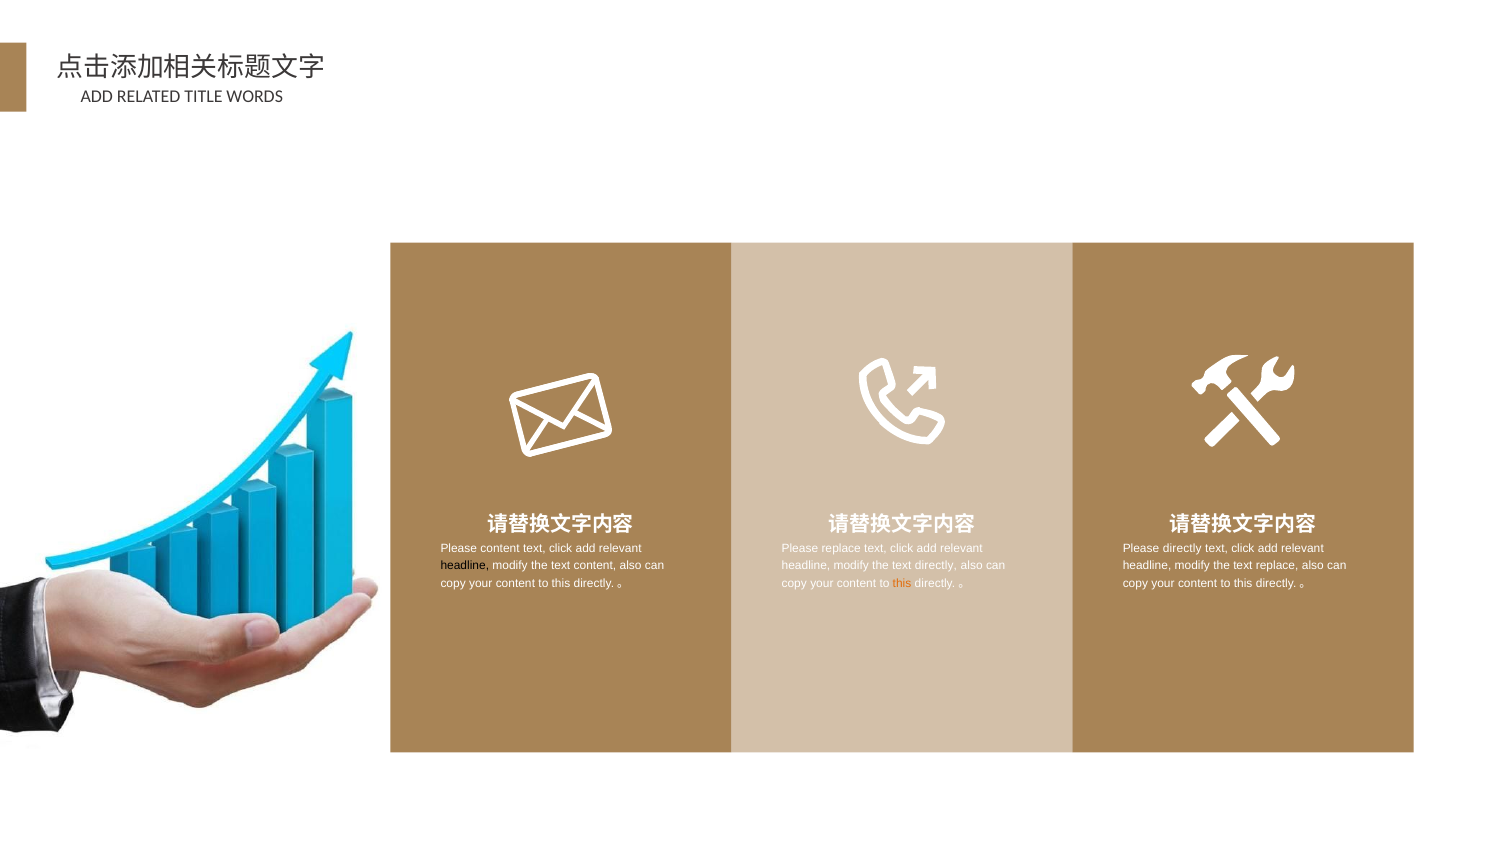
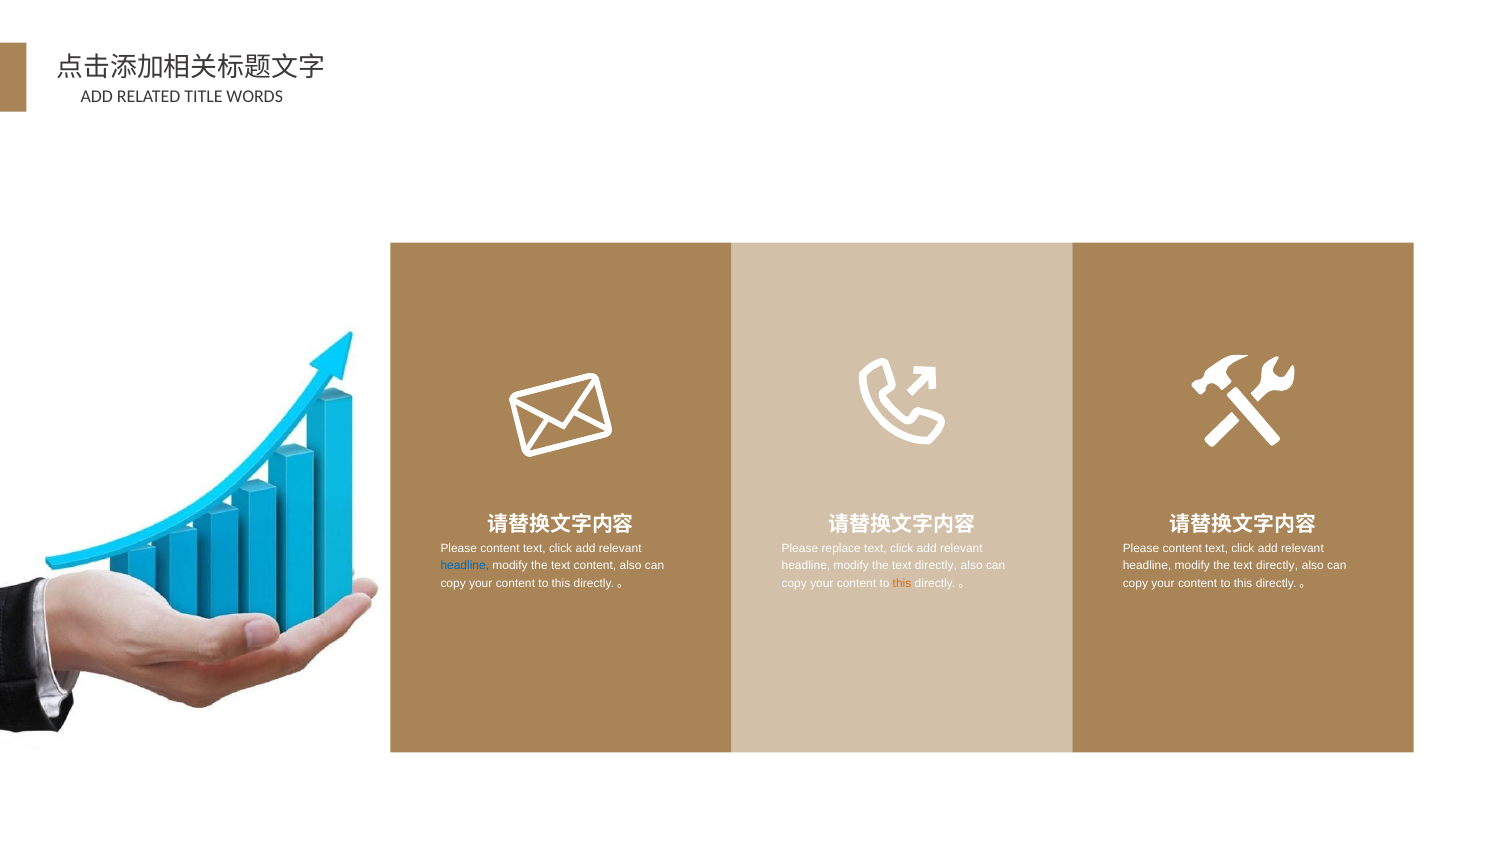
directly at (1182, 549): directly -> content
headline at (465, 566) colour: black -> blue
replace at (1277, 566): replace -> directly
